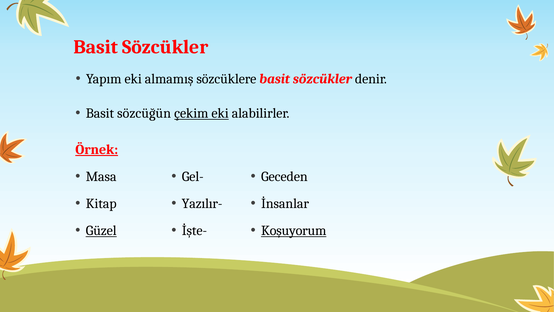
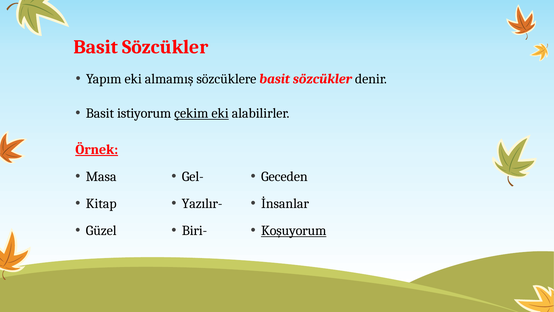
sözcüğün: sözcüğün -> istiyorum
Güzel underline: present -> none
İşte-: İşte- -> Biri-
